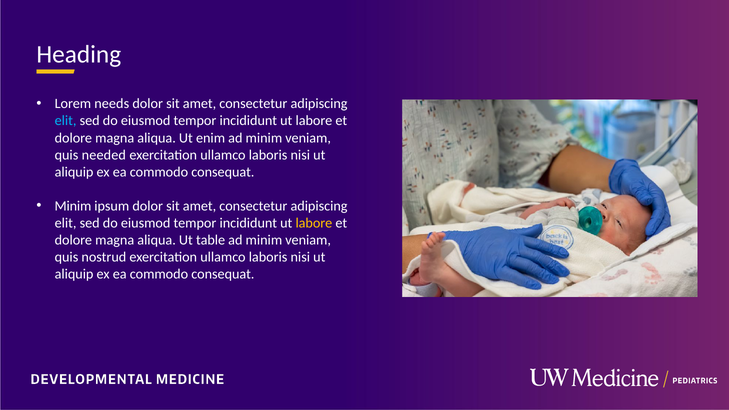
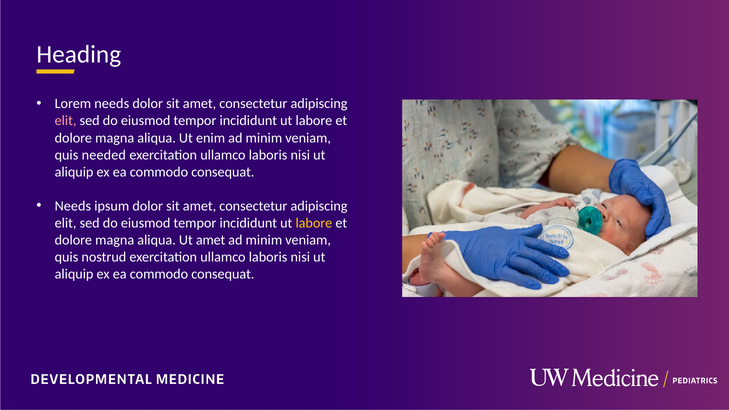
elit at (66, 121) colour: light blue -> pink
Minim at (73, 206): Minim -> Needs
Ut table: table -> amet
